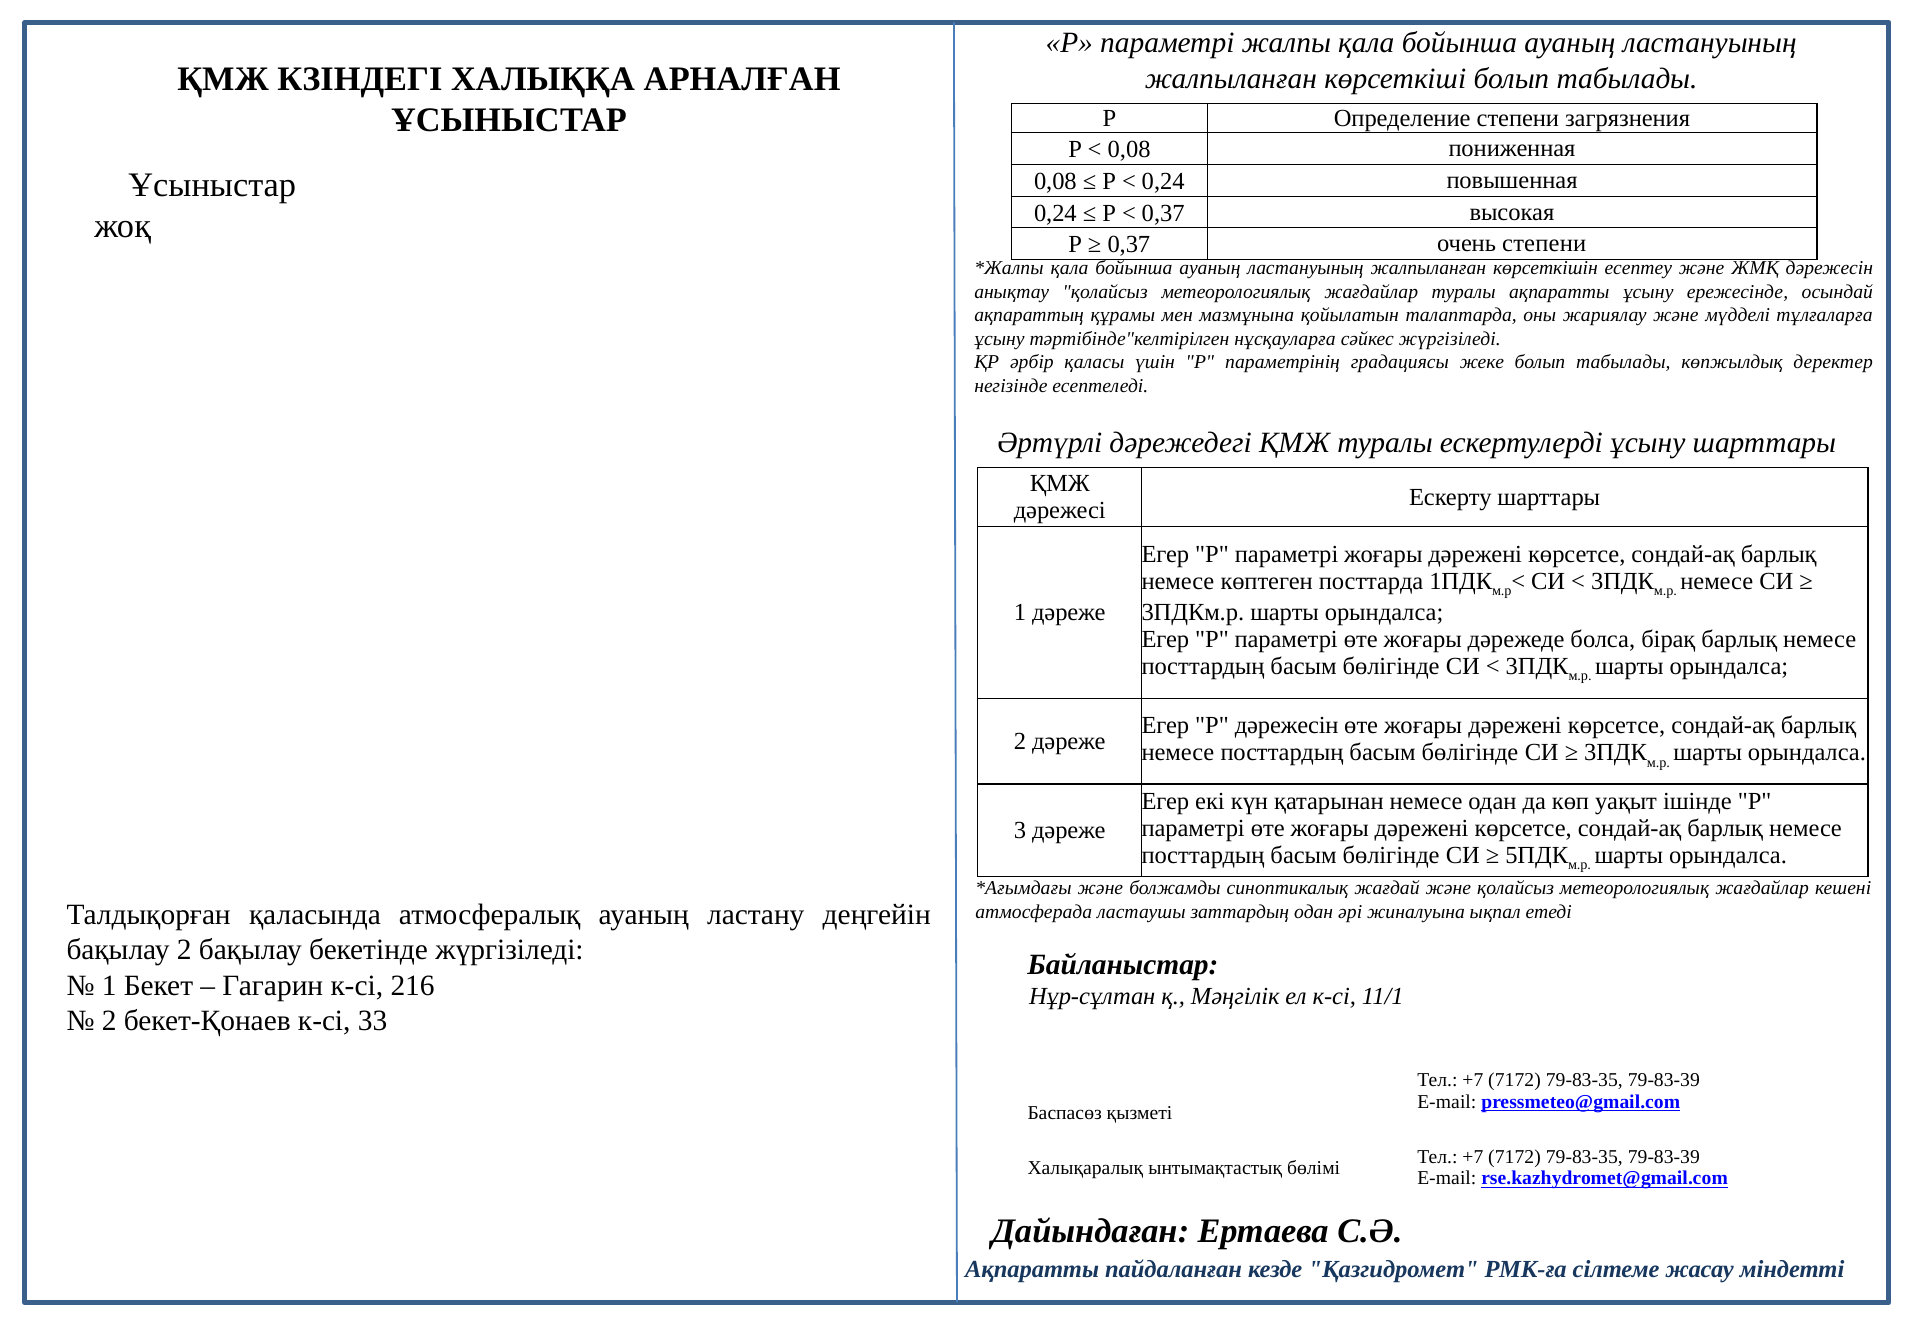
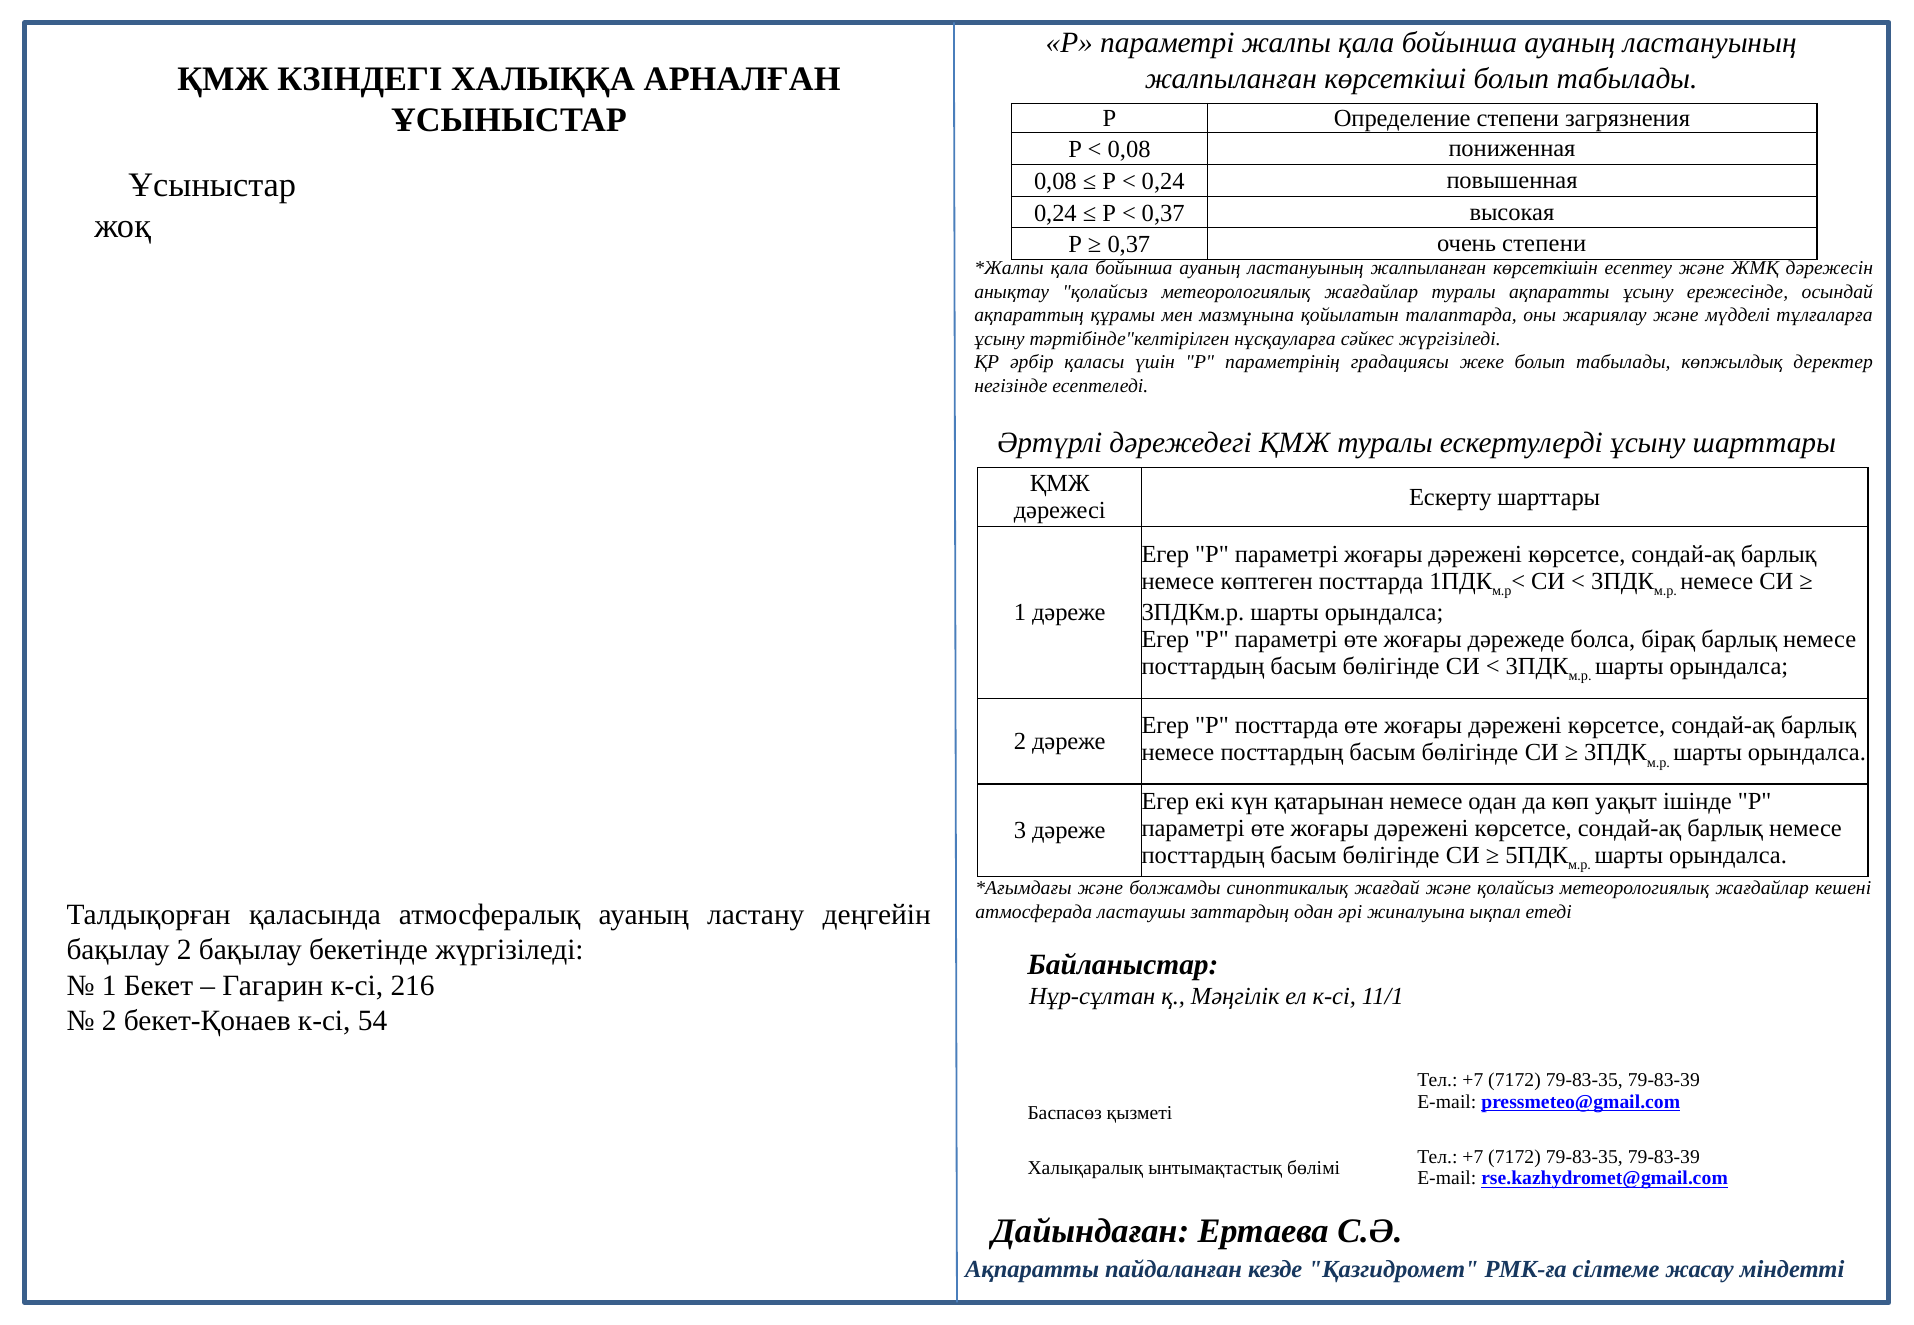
Р дәрежесін: дәрежесін -> посттарда
33: 33 -> 54
